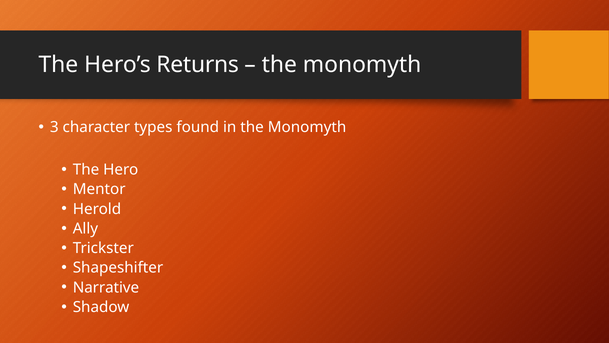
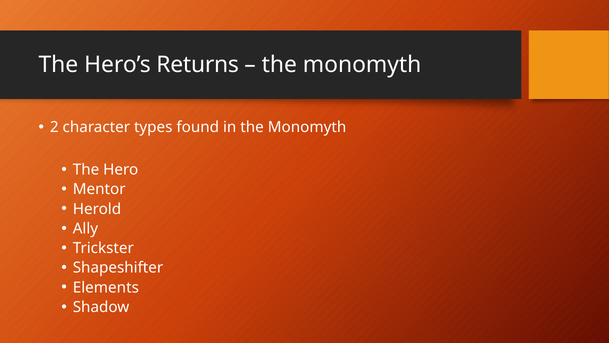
3: 3 -> 2
Narrative: Narrative -> Elements
